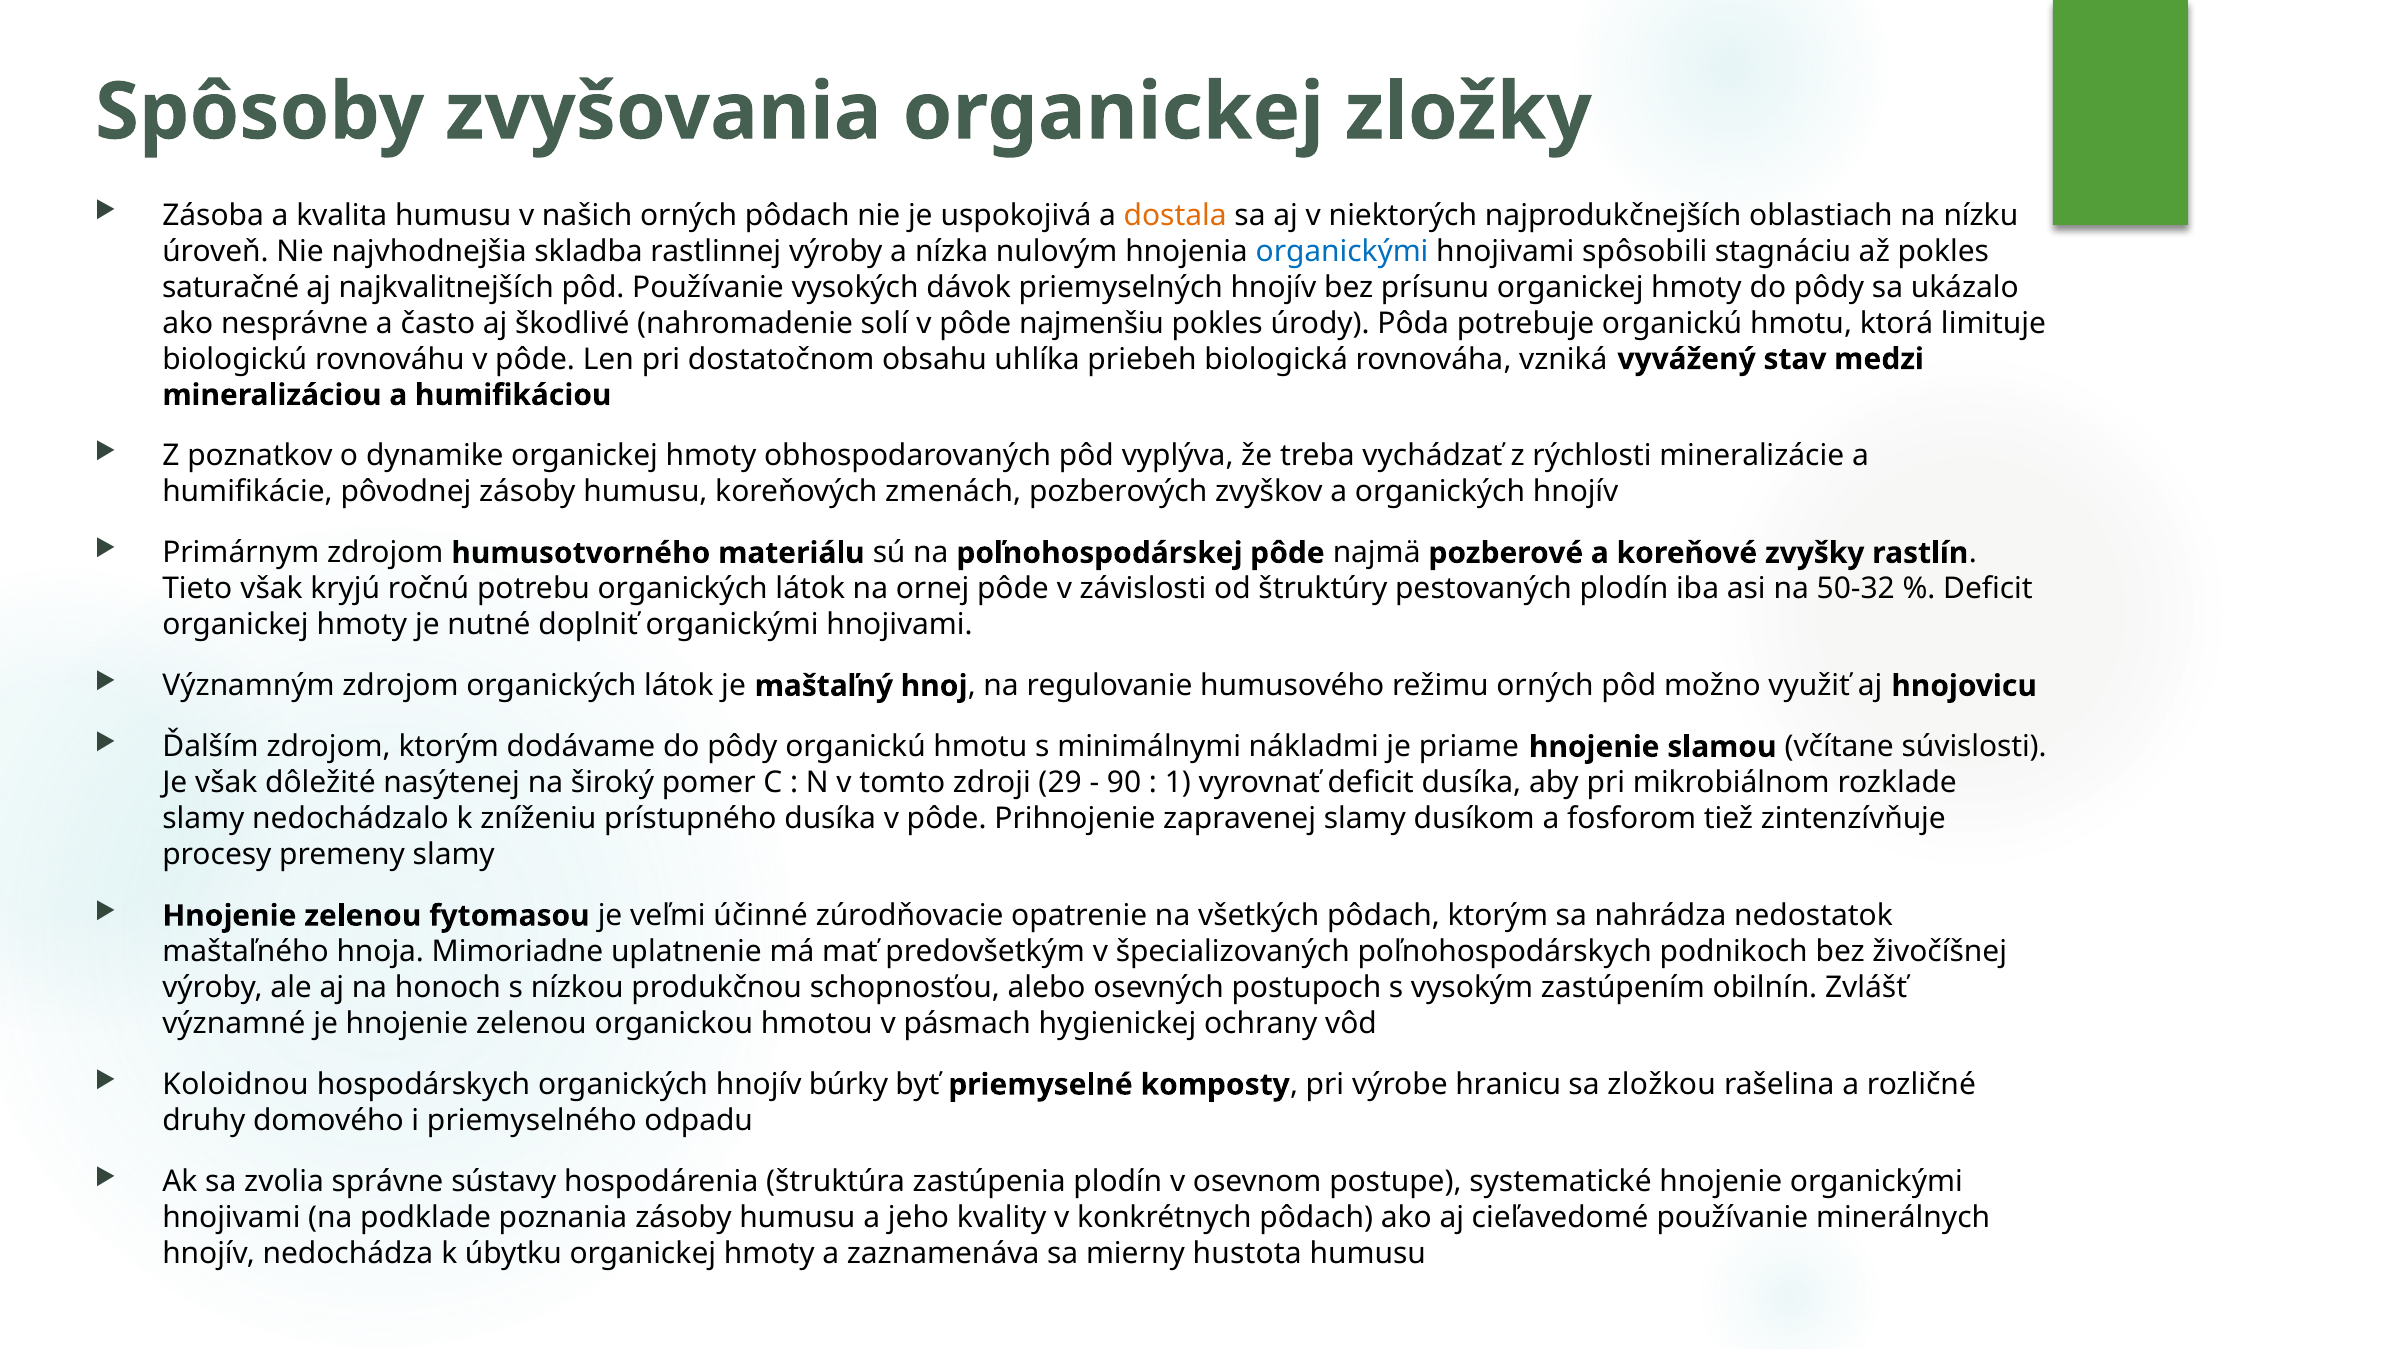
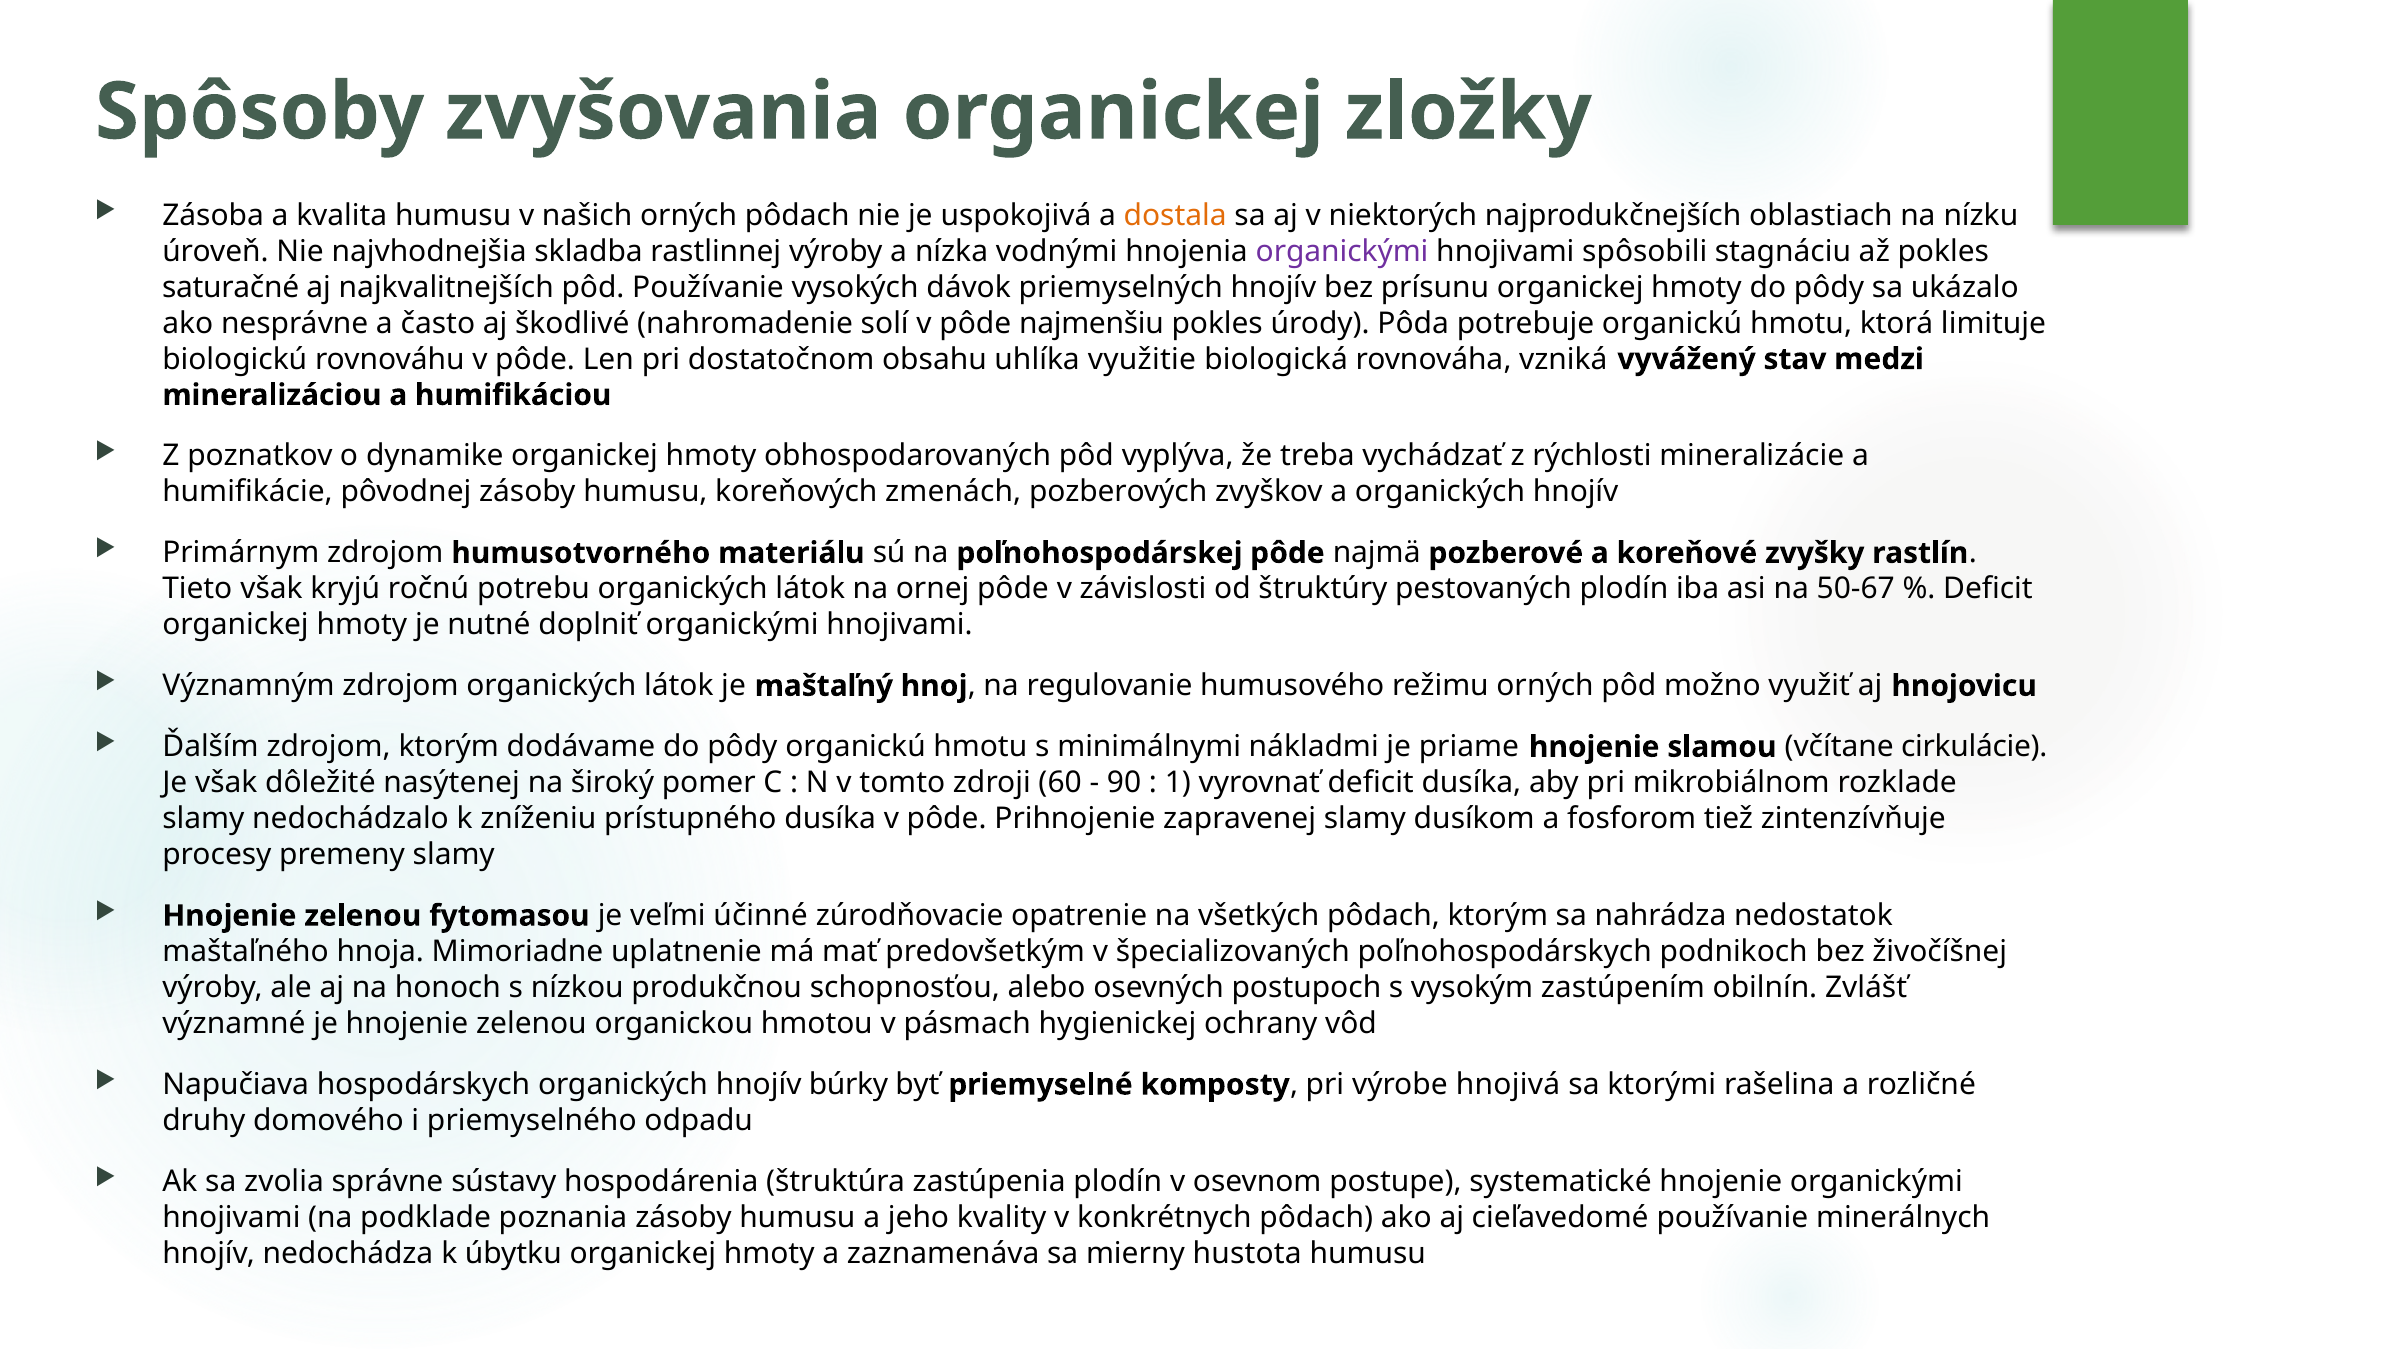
nulovým: nulovým -> vodnými
organickými at (1342, 251) colour: blue -> purple
priebeh: priebeh -> využitie
50-32: 50-32 -> 50-67
súvislosti: súvislosti -> cirkulácie
29: 29 -> 60
Koloidnou: Koloidnou -> Napučiava
hranicu: hranicu -> hnojivá
zložkou: zložkou -> ktorými
